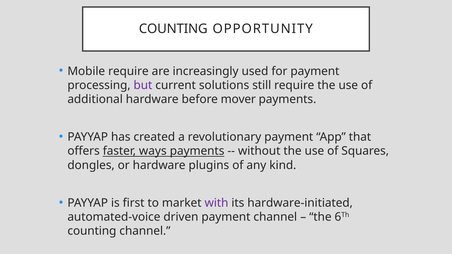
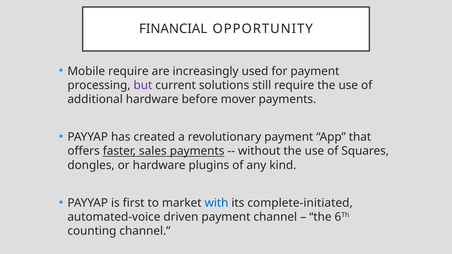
COUNTING at (173, 29): COUNTING -> FINANCIAL
ways: ways -> sales
with colour: purple -> blue
hardware-initiated: hardware-initiated -> complete-initiated
